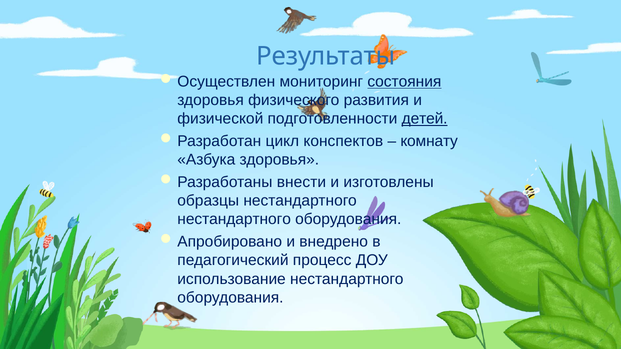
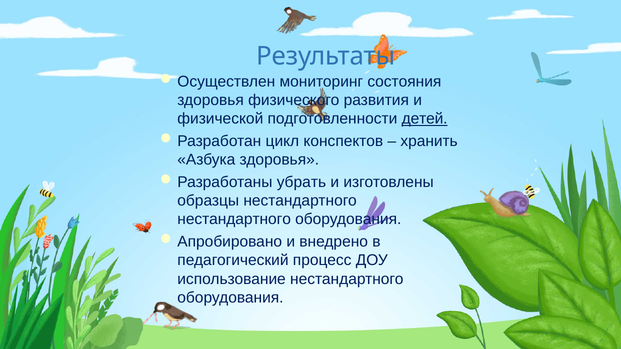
состояния underline: present -> none
комнату: комнату -> хранить
внести: внести -> убрать
